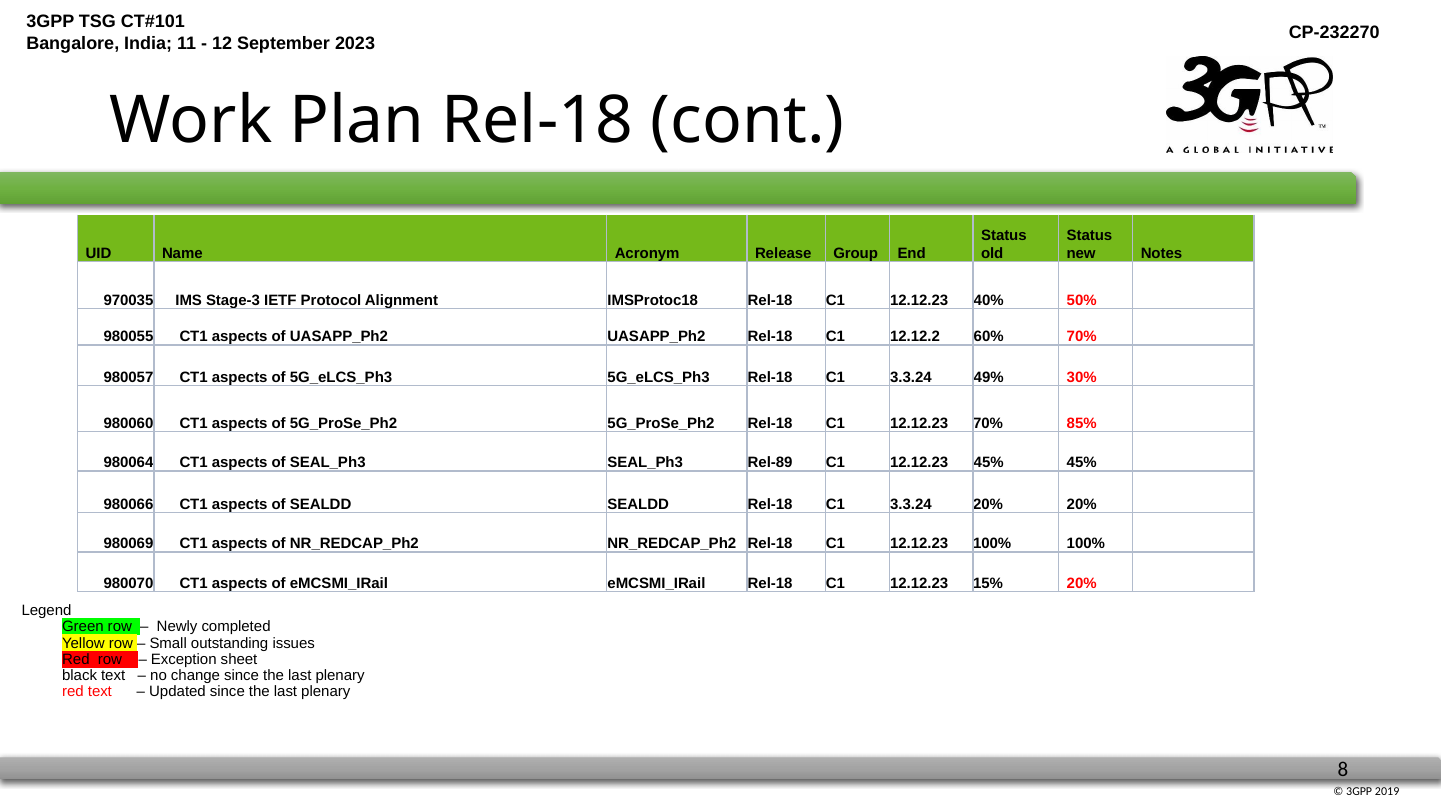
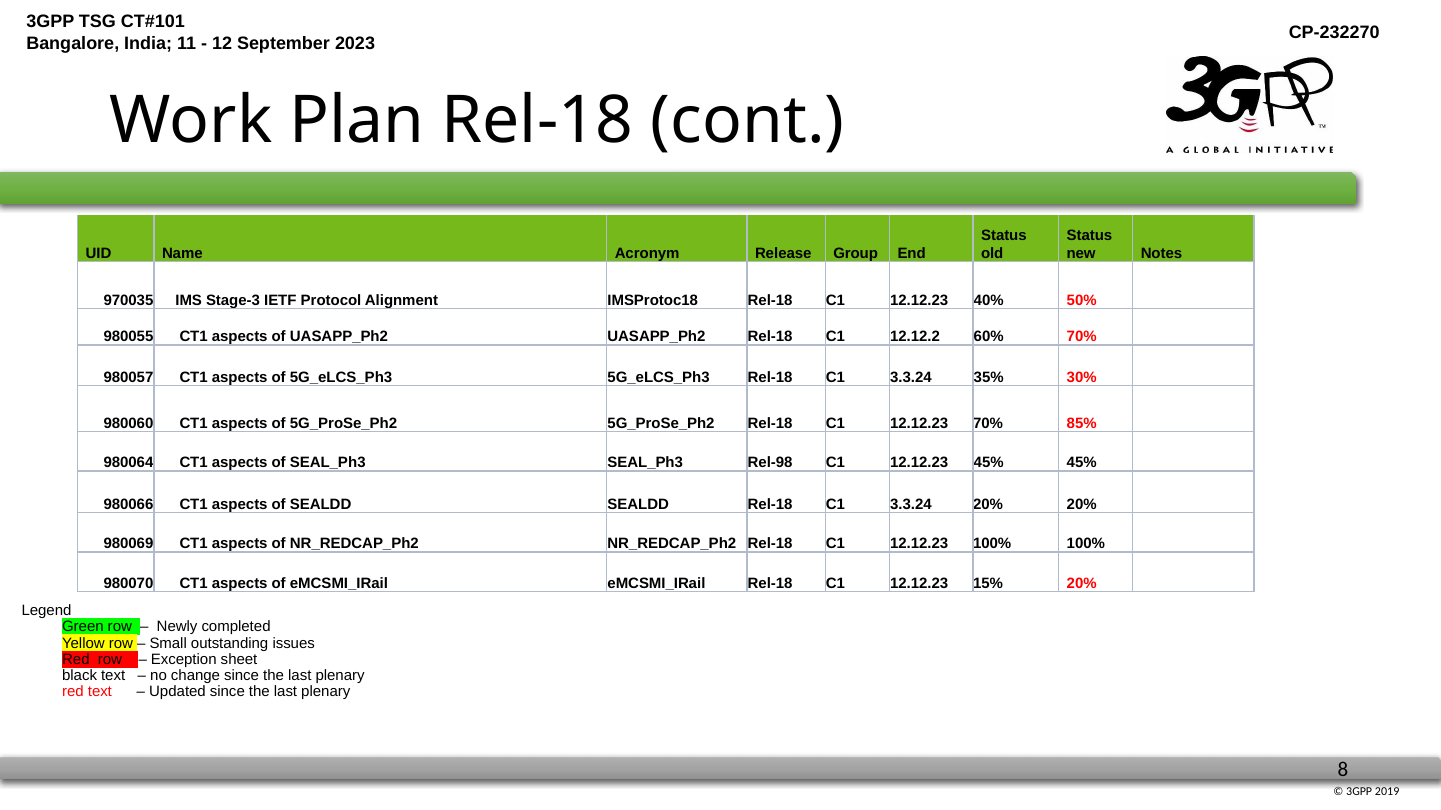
49%: 49% -> 35%
Rel-89: Rel-89 -> Rel-98
